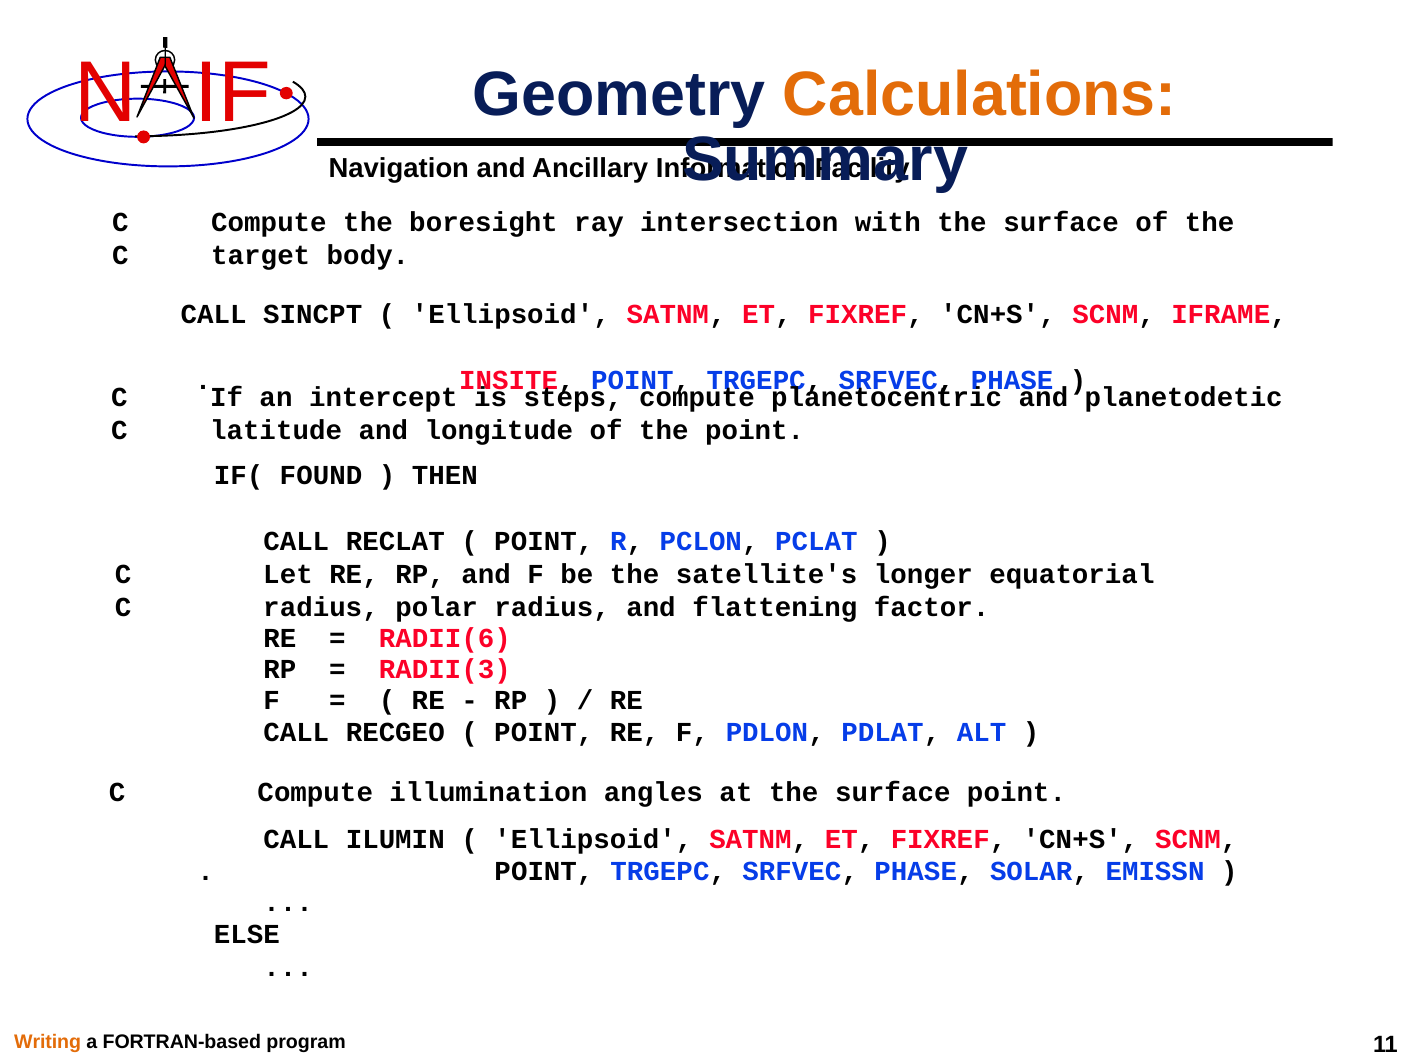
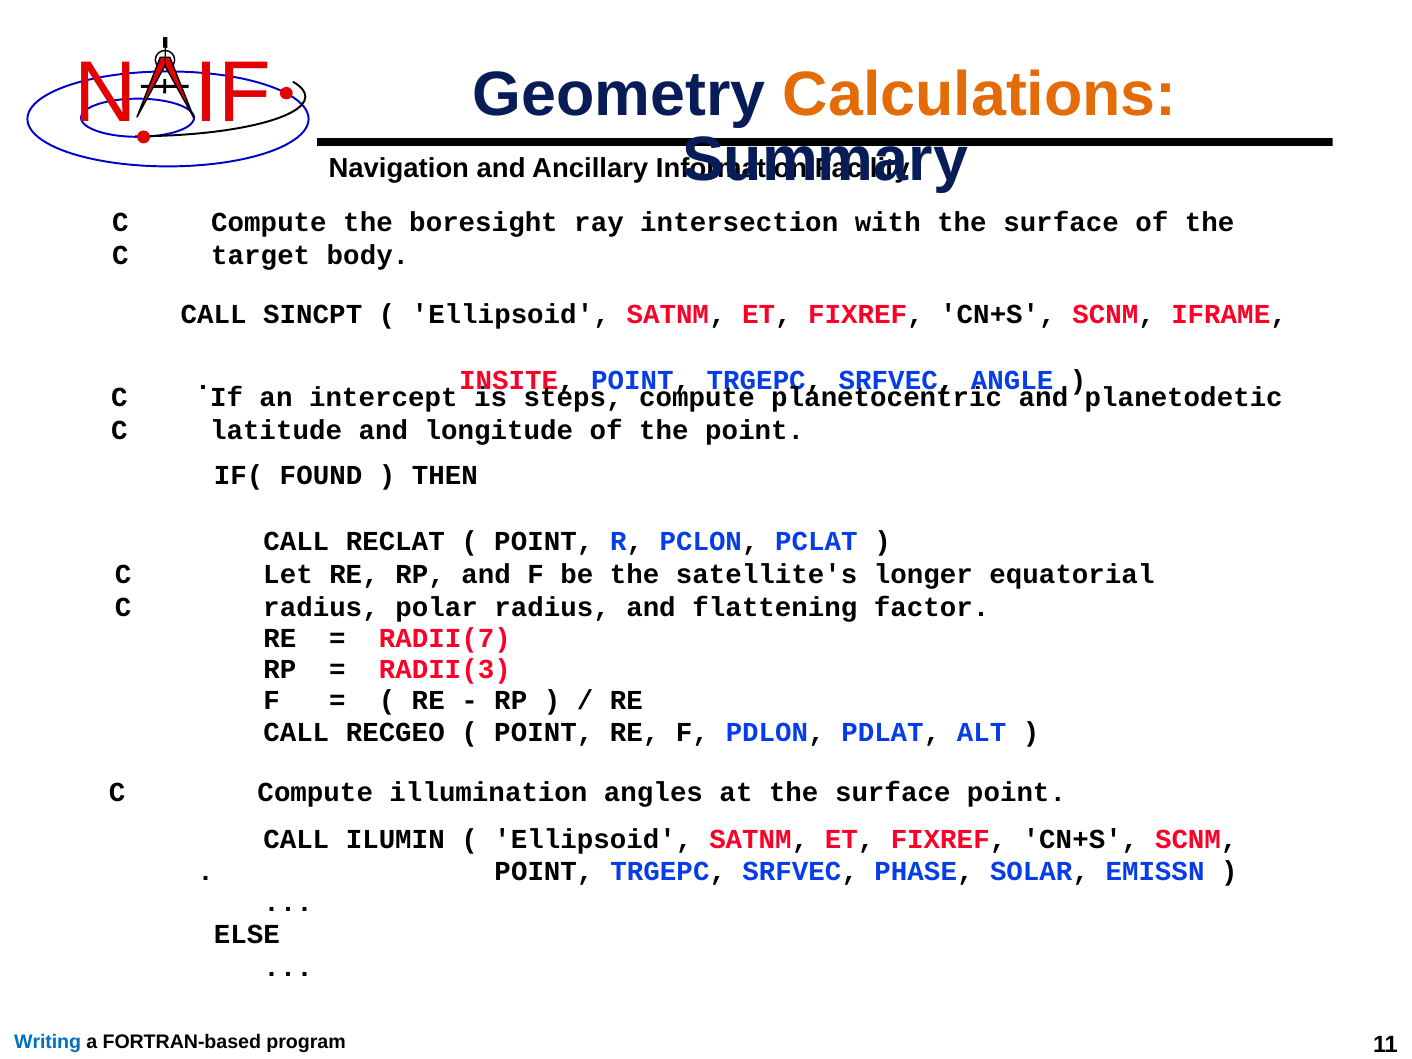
PHASE at (1012, 380): PHASE -> ANGLE
RADII(6: RADII(6 -> RADII(7
Writing colour: orange -> blue
